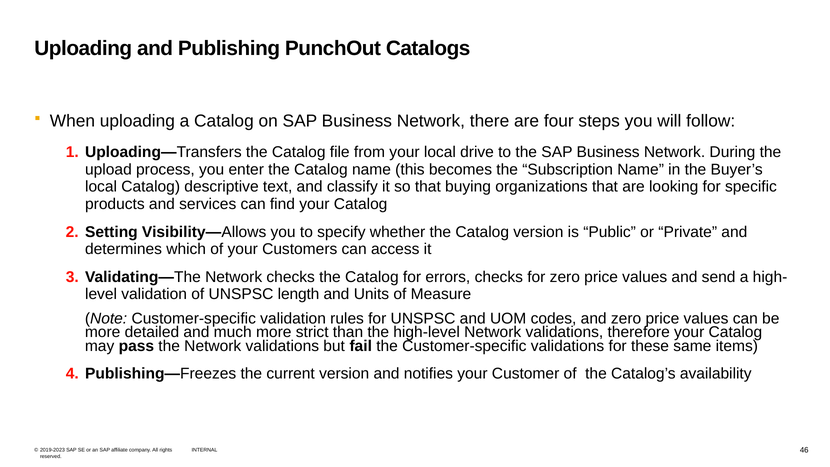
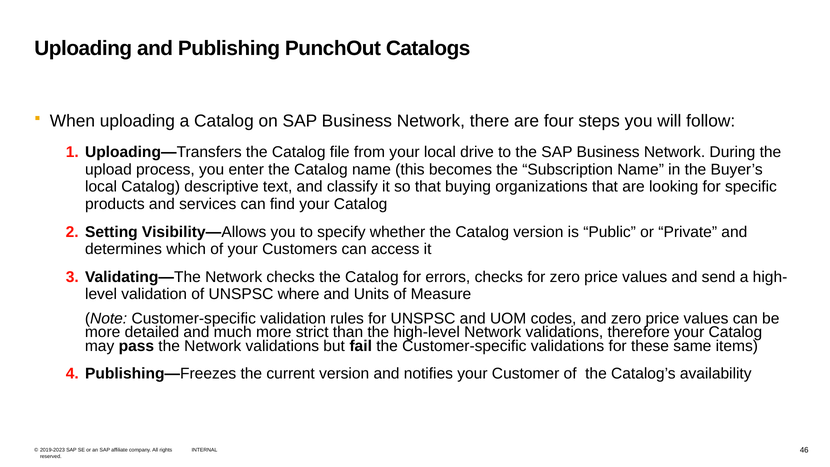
length: length -> where
